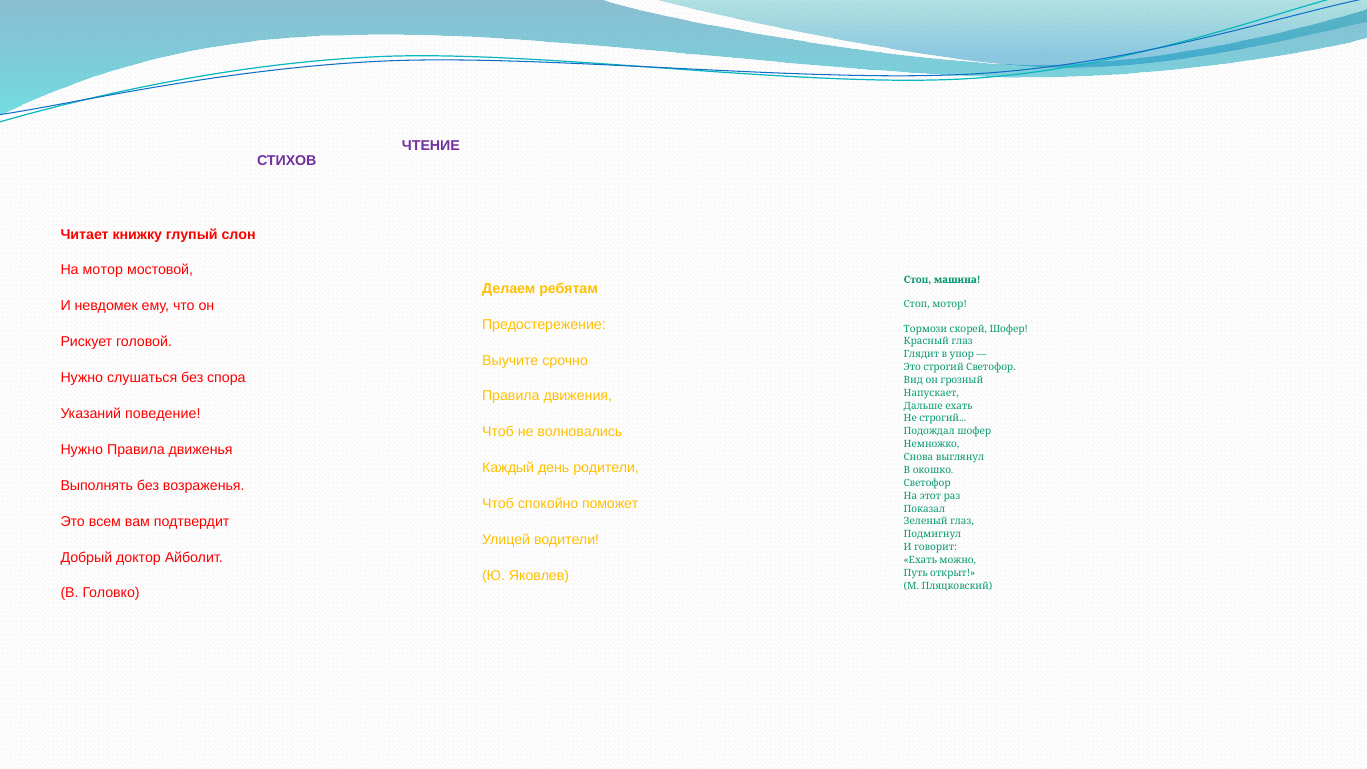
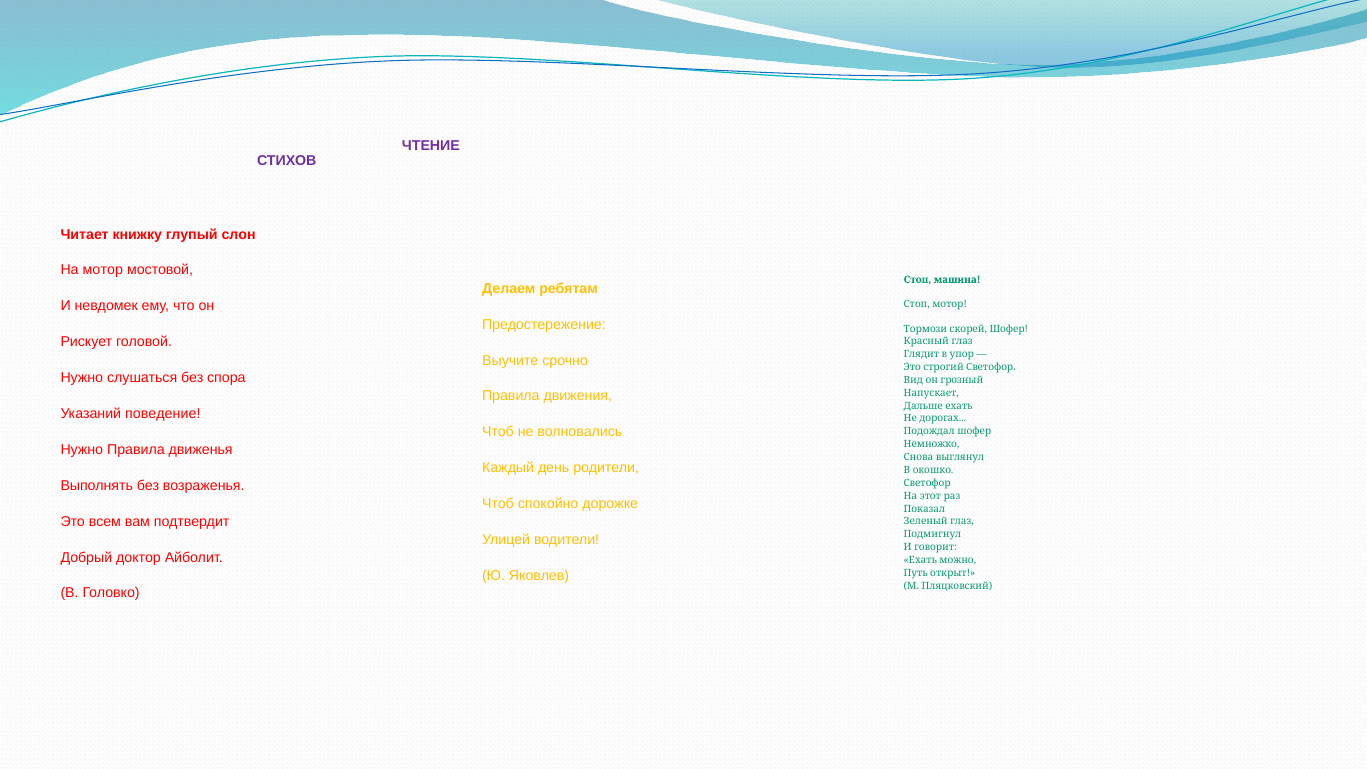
Не строгий: строгий -> дорогах
поможет: поможет -> дорожке
